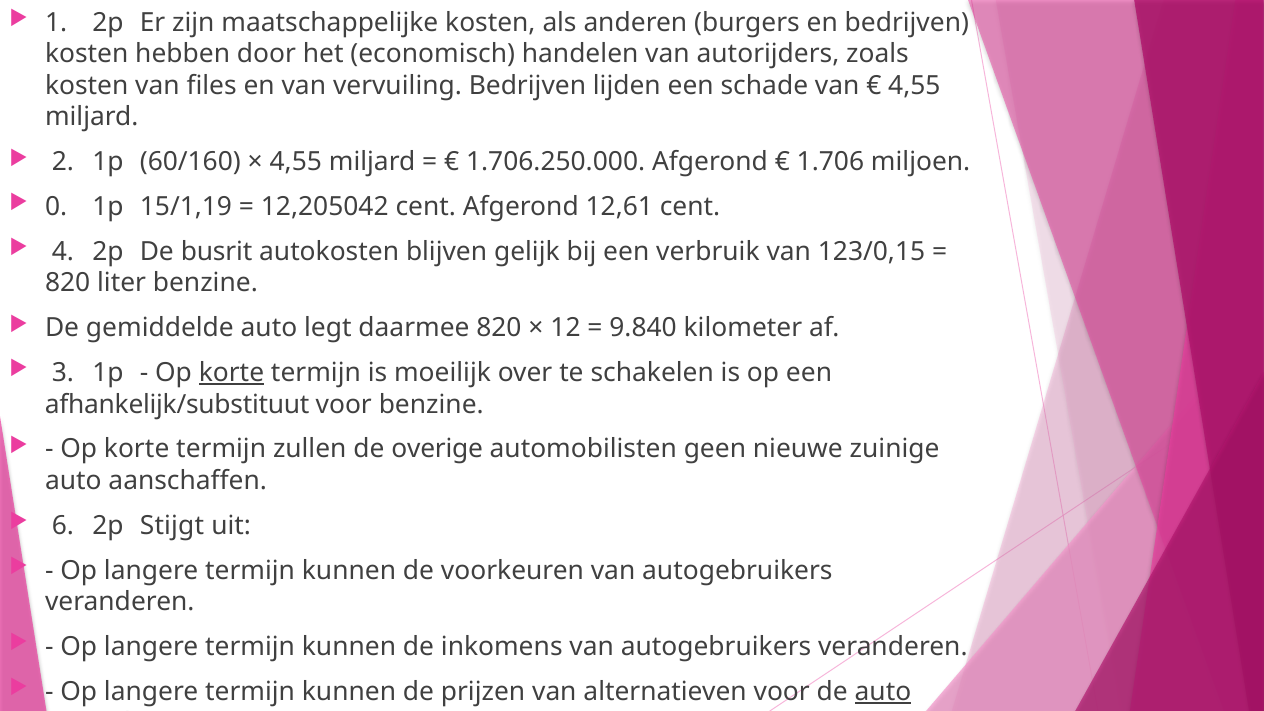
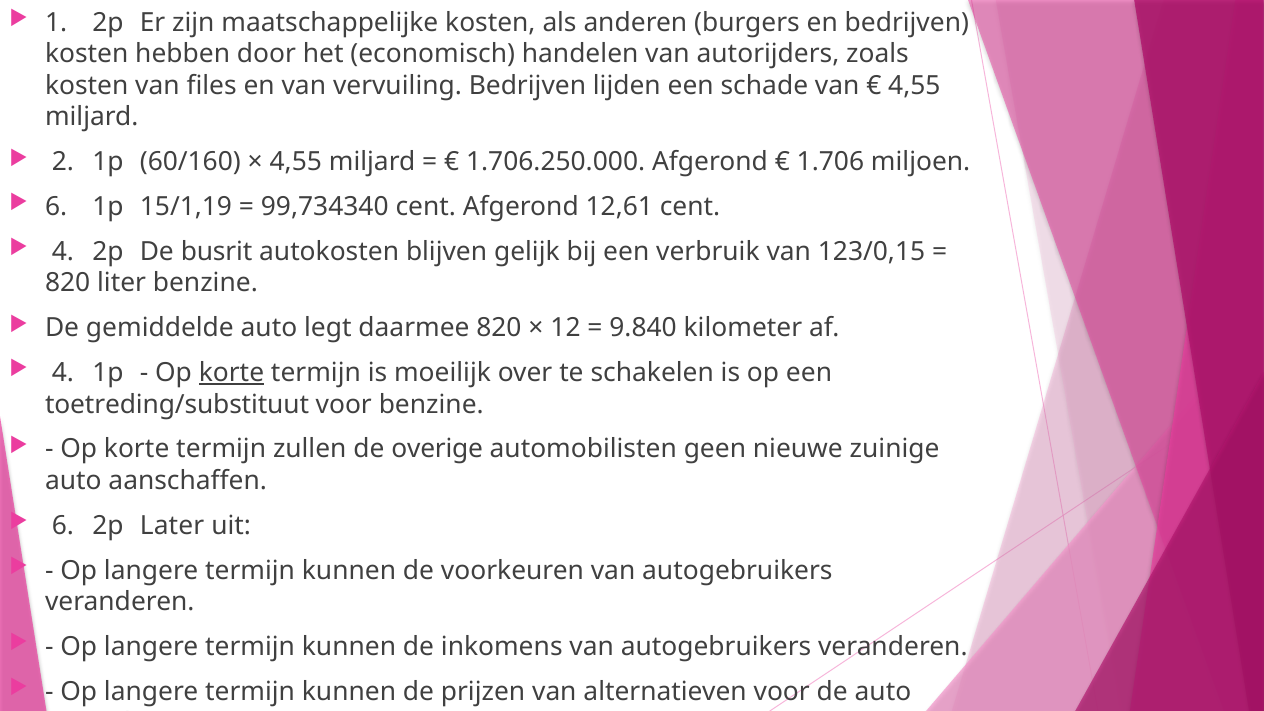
0 at (56, 207): 0 -> 6
12,205042: 12,205042 -> 99,734340
3 at (63, 373): 3 -> 4
afhankelijk/substituut: afhankelijk/substituut -> toetreding/substituut
Stijgt: Stijgt -> Later
auto at (883, 692) underline: present -> none
